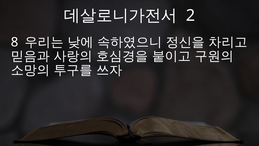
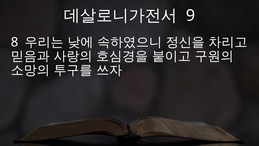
2: 2 -> 9
